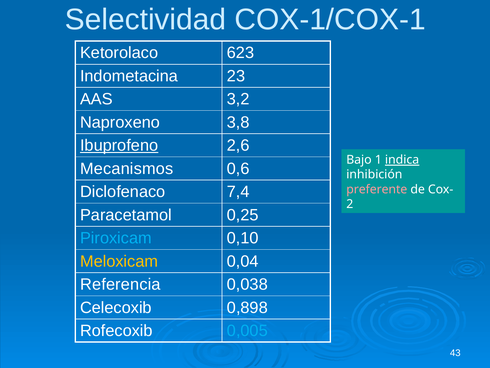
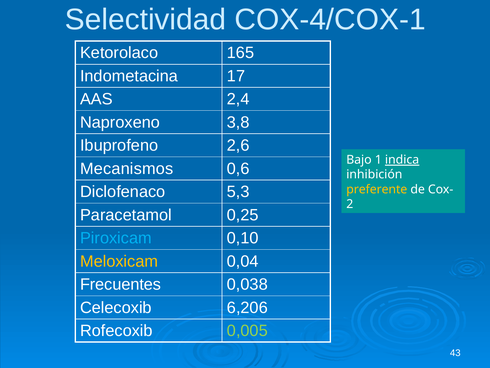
COX-1/COX-1: COX-1/COX-1 -> COX-4/COX-1
623: 623 -> 165
23: 23 -> 17
3,2: 3,2 -> 2,4
Ibuprofeno underline: present -> none
7,4: 7,4 -> 5,3
preferente colour: pink -> yellow
Referencia: Referencia -> Frecuentes
0,898: 0,898 -> 6,206
0,005 colour: light blue -> light green
